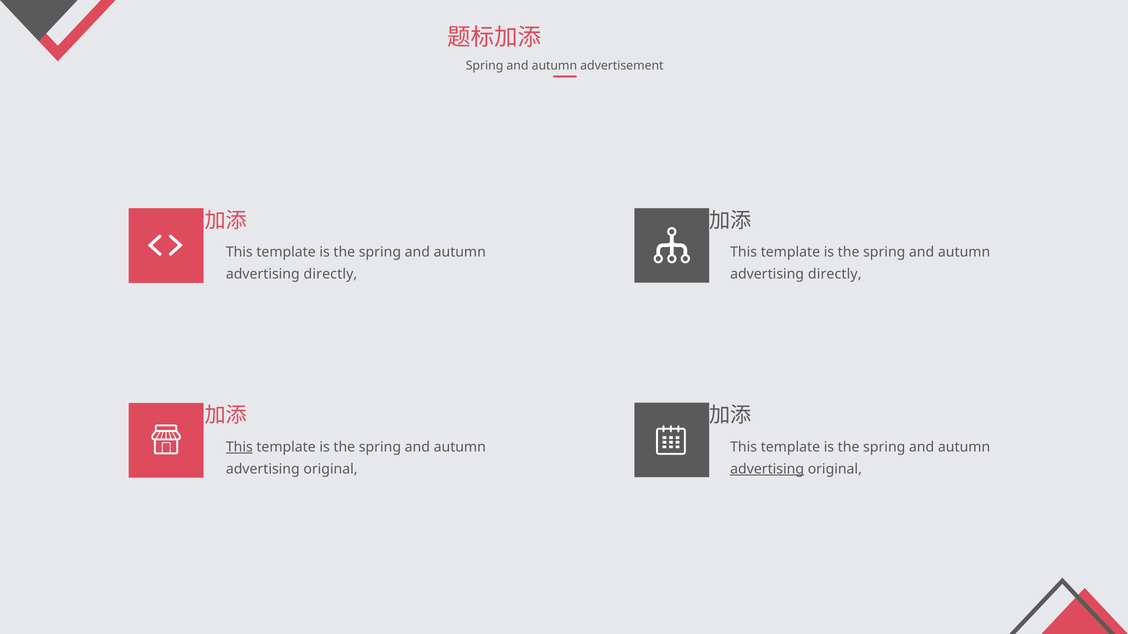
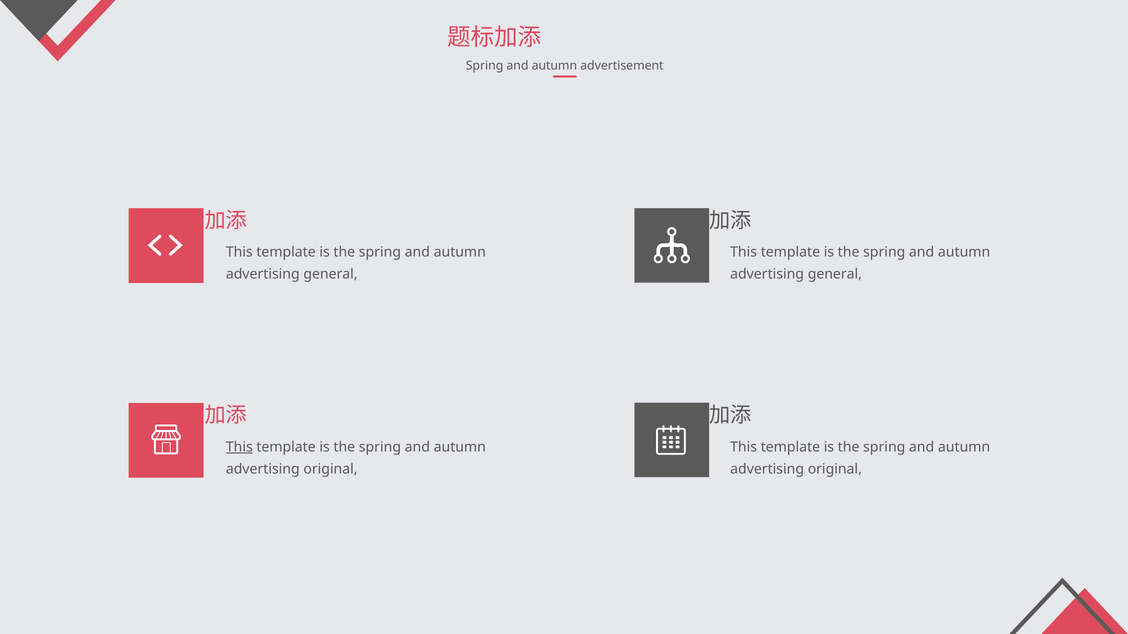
directly at (330, 274): directly -> general
directly at (835, 274): directly -> general
advertising at (767, 469) underline: present -> none
